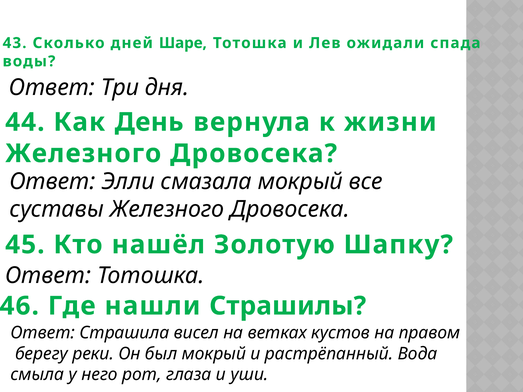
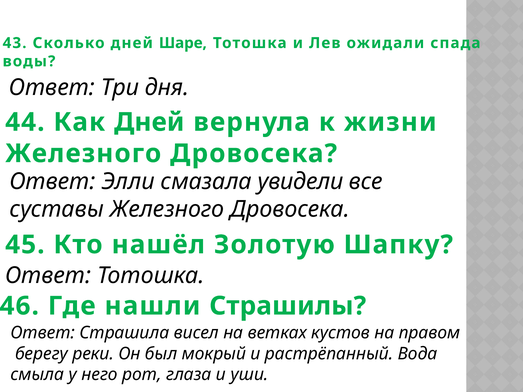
Как День: День -> Дней
смазала мокрый: мокрый -> увидели
